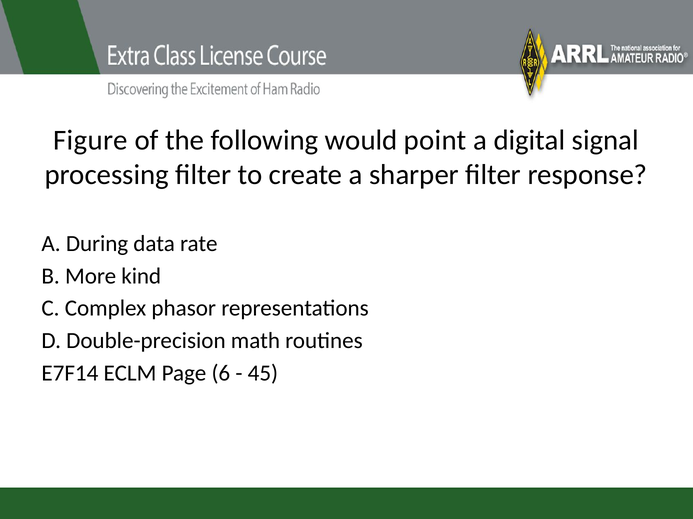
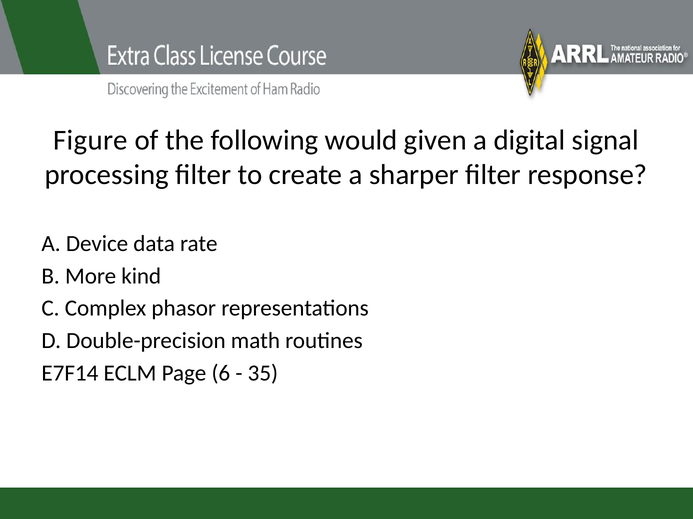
point: point -> given
During: During -> Device
45: 45 -> 35
